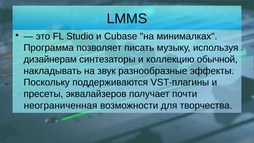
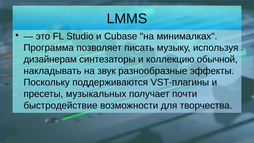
эквалайзеров: эквалайзеров -> музыкальных
неограниченная: неограниченная -> быстродействие
